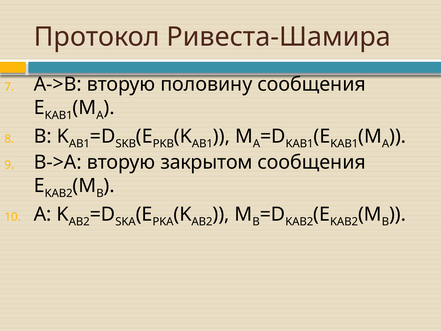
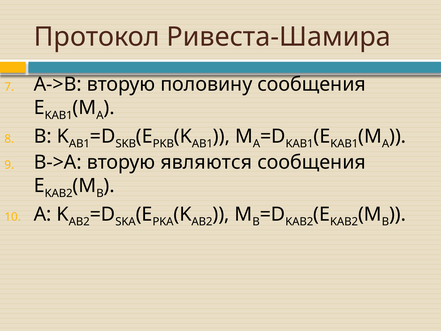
закрытом: закрытом -> являются
